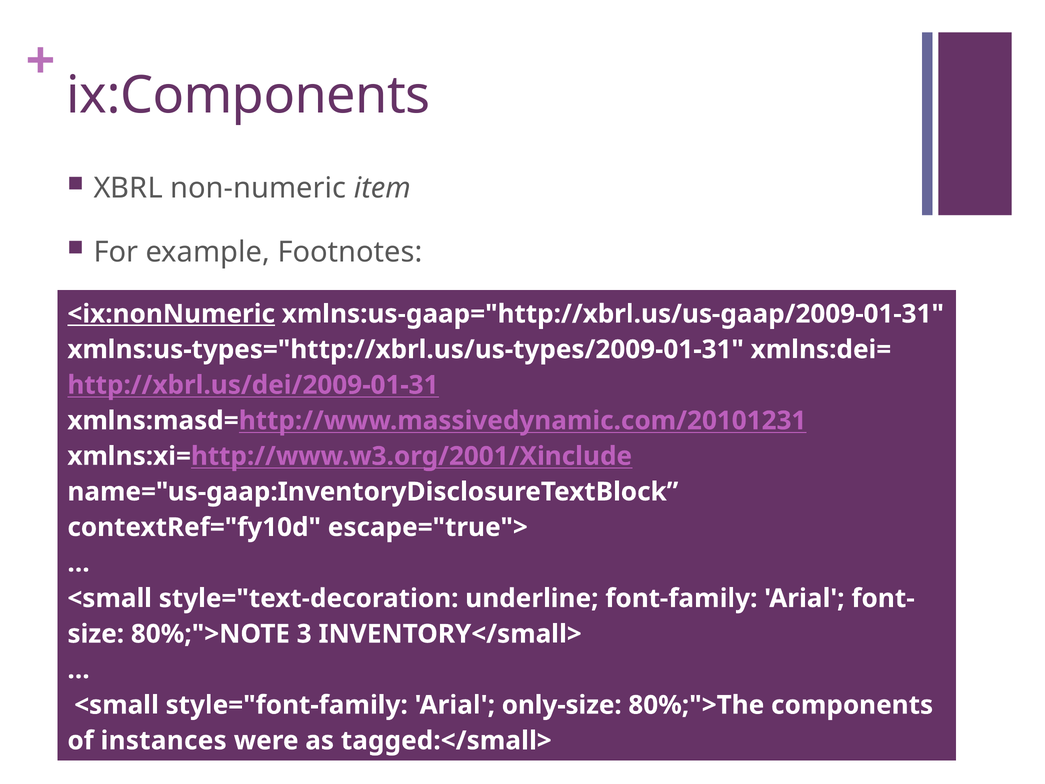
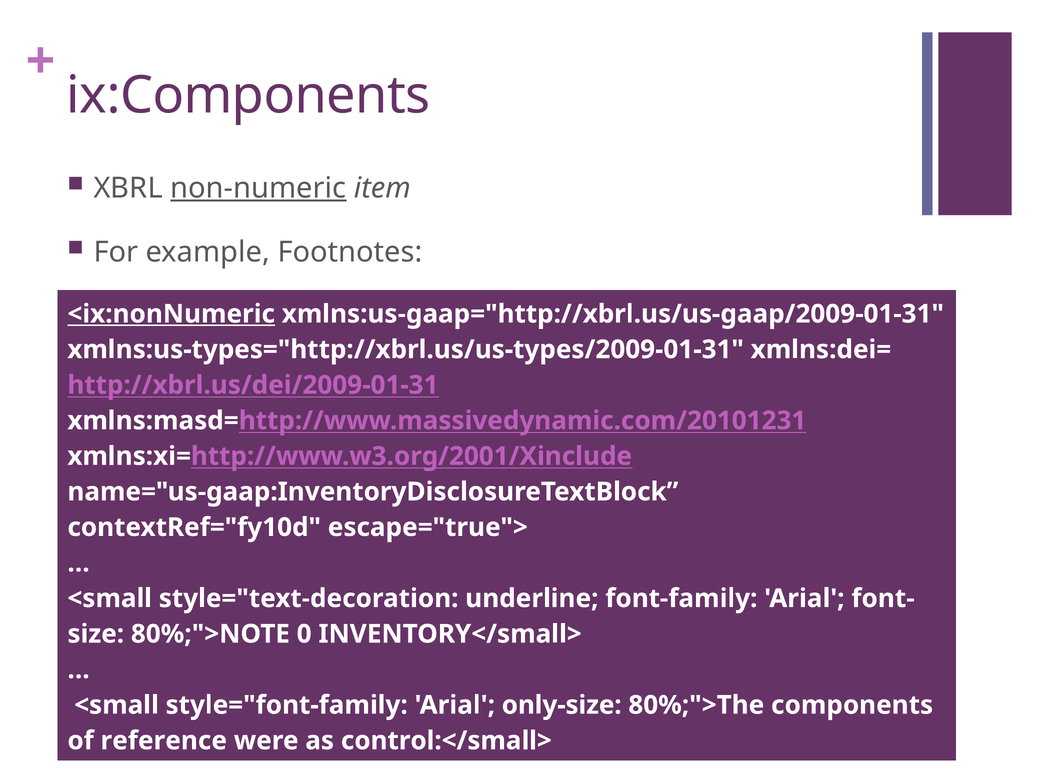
non-numeric underline: none -> present
3: 3 -> 0
instances: instances -> reference
tagged:</small>: tagged:</small> -> control:</small>
